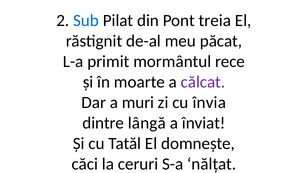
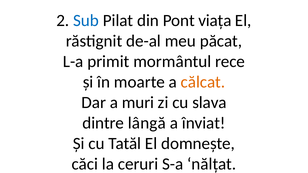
treia: treia -> viața
călcat colour: purple -> orange
învia: învia -> slava
